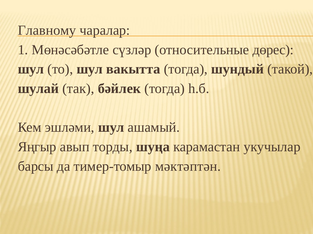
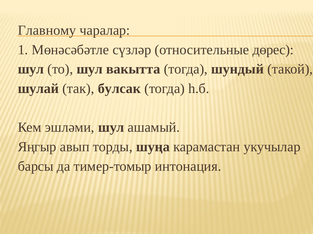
бәйлек: бәйлек -> булсак
мәктәптән: мәктәптән -> интонация
